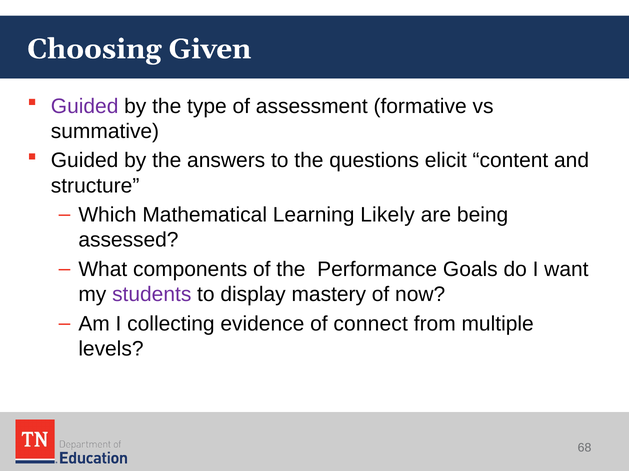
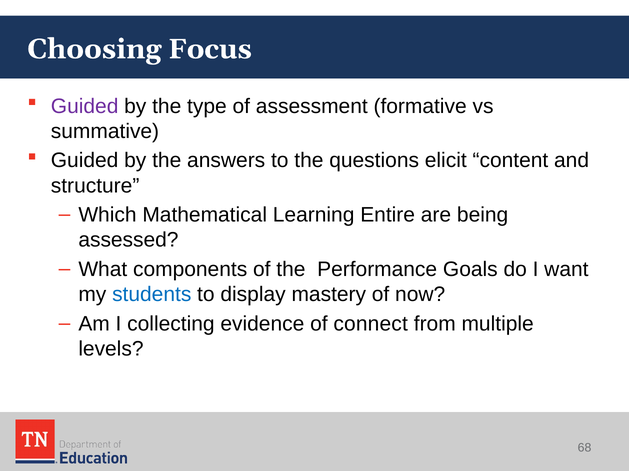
Given: Given -> Focus
Likely: Likely -> Entire
students colour: purple -> blue
